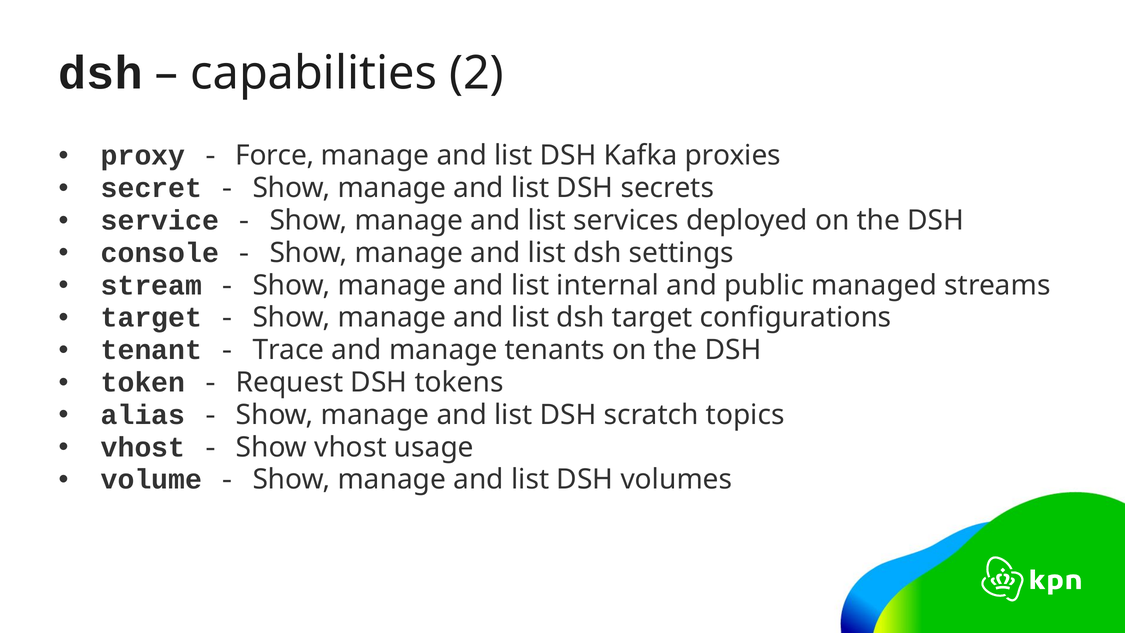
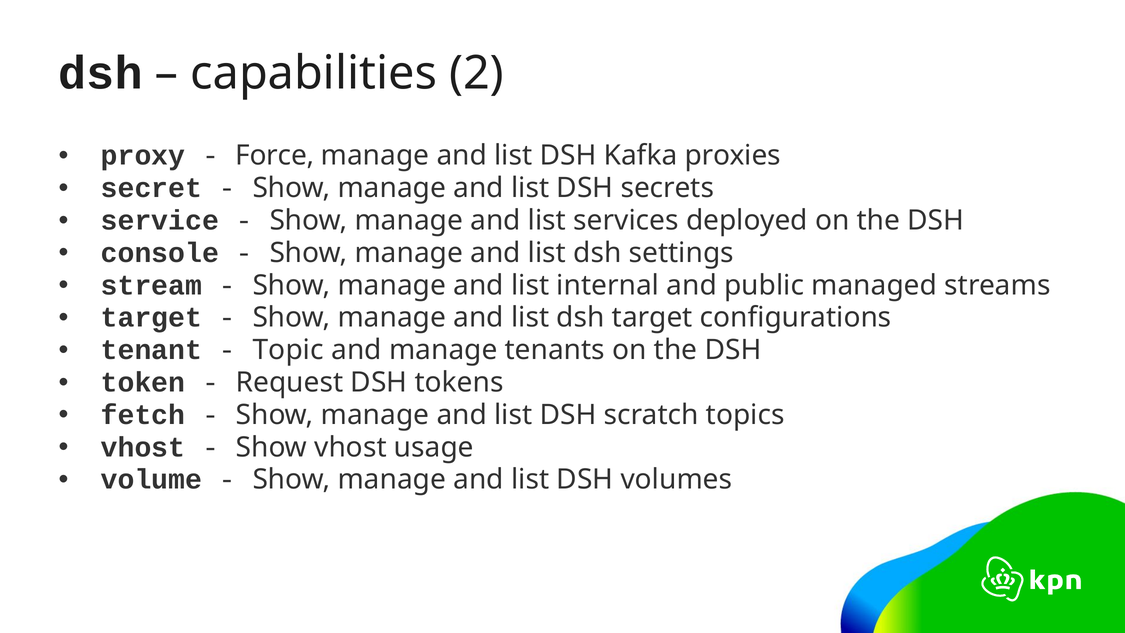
Trace: Trace -> Topic
alias: alias -> fetch
